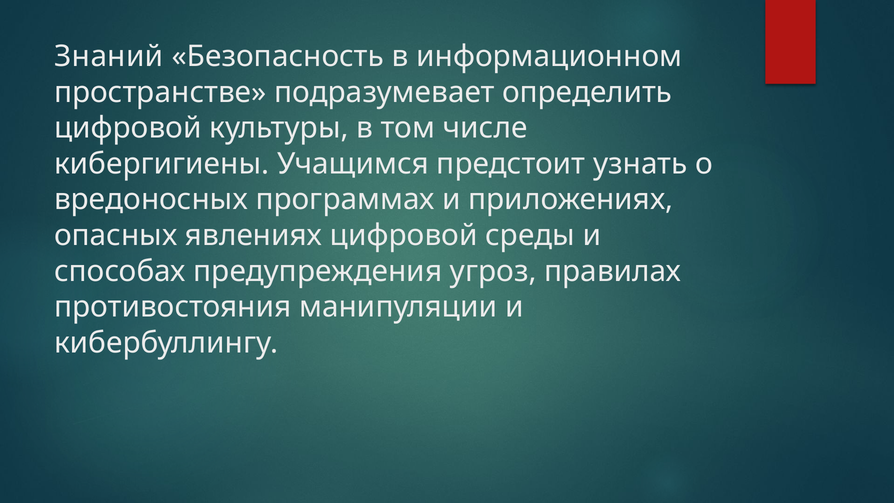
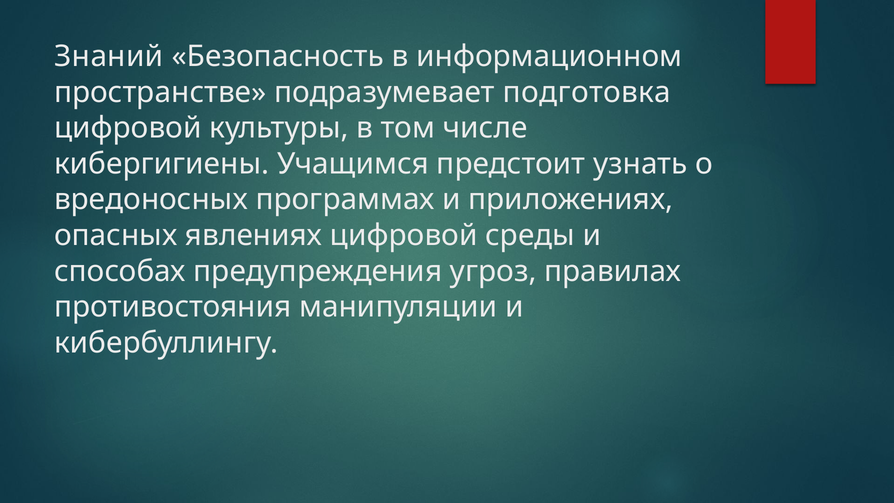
определить: определить -> подготовка
